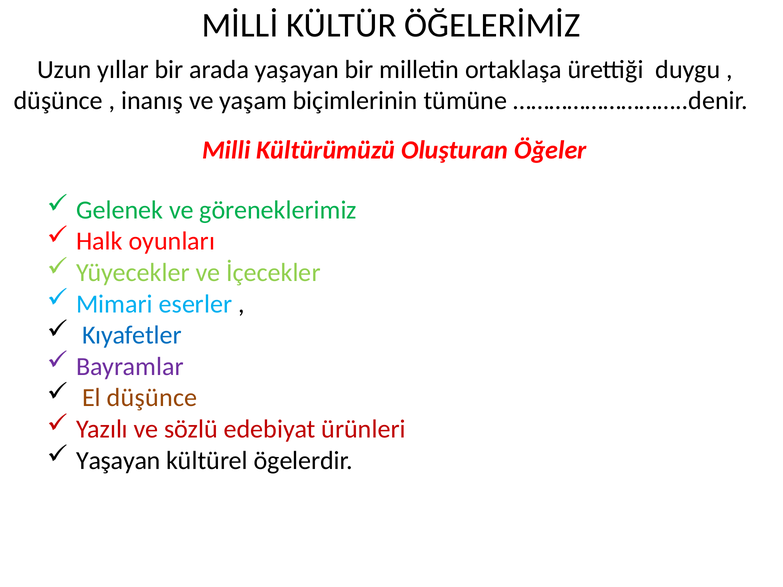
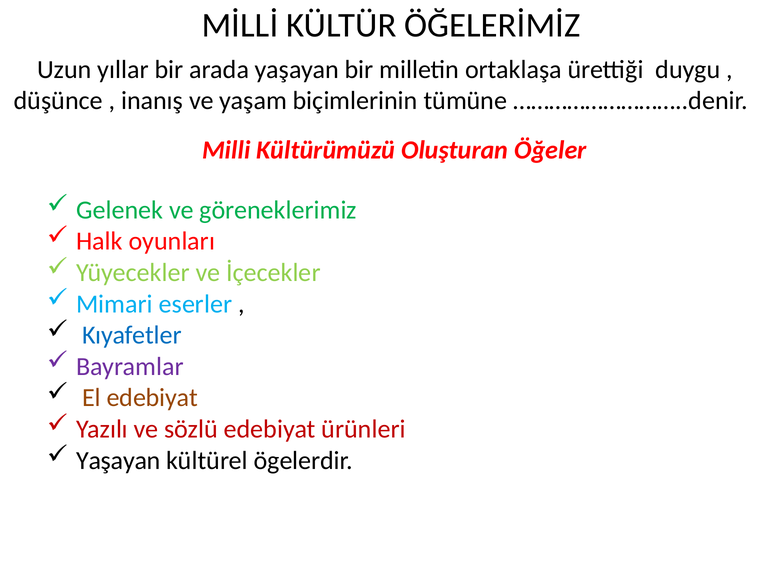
El düşünce: düşünce -> edebiyat
